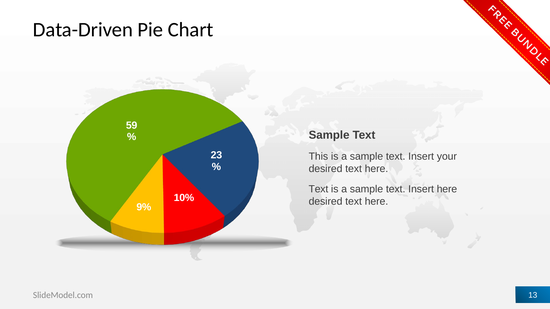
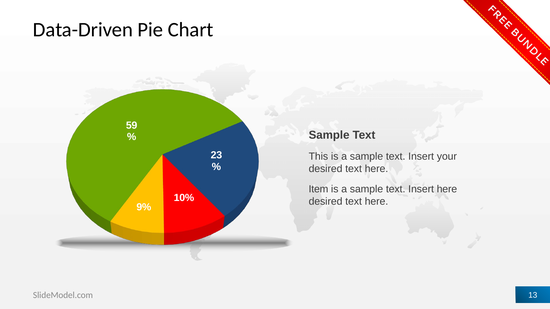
Text at (318, 189): Text -> Item
